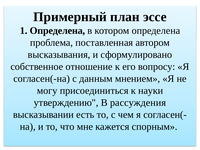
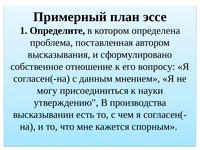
1 Определена: Определена -> Определите
рассуждения: рассуждения -> производства
